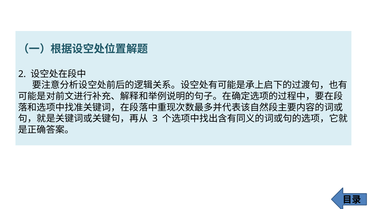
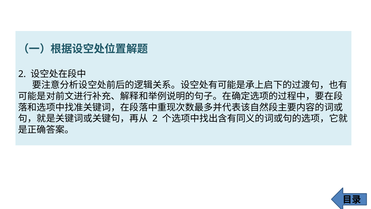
3 at (155, 118): 3 -> 2
